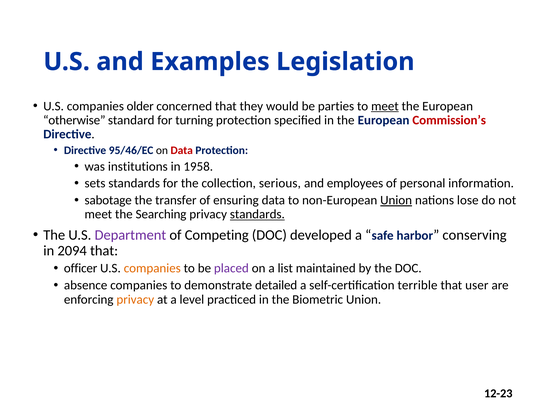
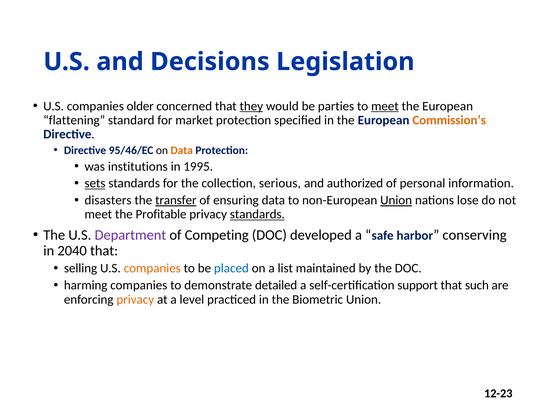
Examples: Examples -> Decisions
they underline: none -> present
otherwise: otherwise -> flattening
turning: turning -> market
Commission’s colour: red -> orange
Data at (182, 150) colour: red -> orange
1958: 1958 -> 1995
sets underline: none -> present
employees: employees -> authorized
sabotage: sabotage -> disasters
transfer underline: none -> present
Searching: Searching -> Profitable
2094: 2094 -> 2040
officer: officer -> selling
placed colour: purple -> blue
absence: absence -> harming
terrible: terrible -> support
user: user -> such
